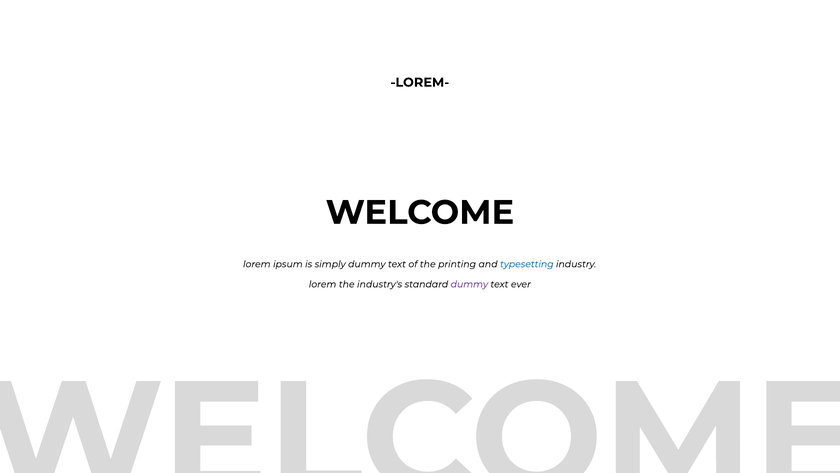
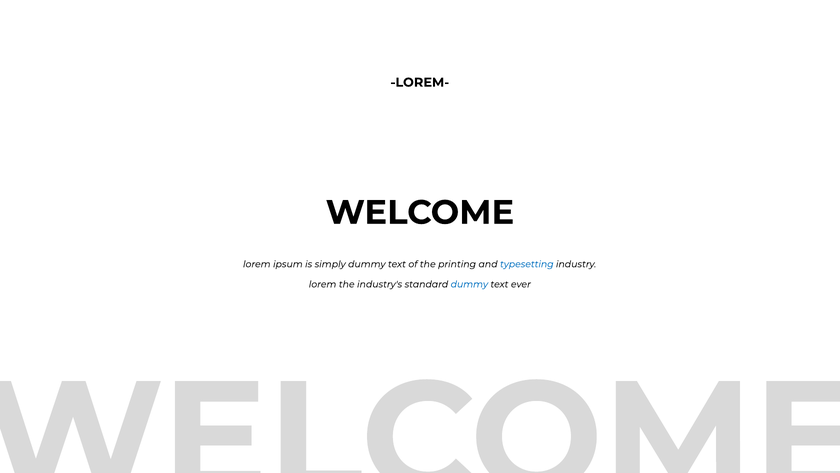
dummy at (469, 284) colour: purple -> blue
